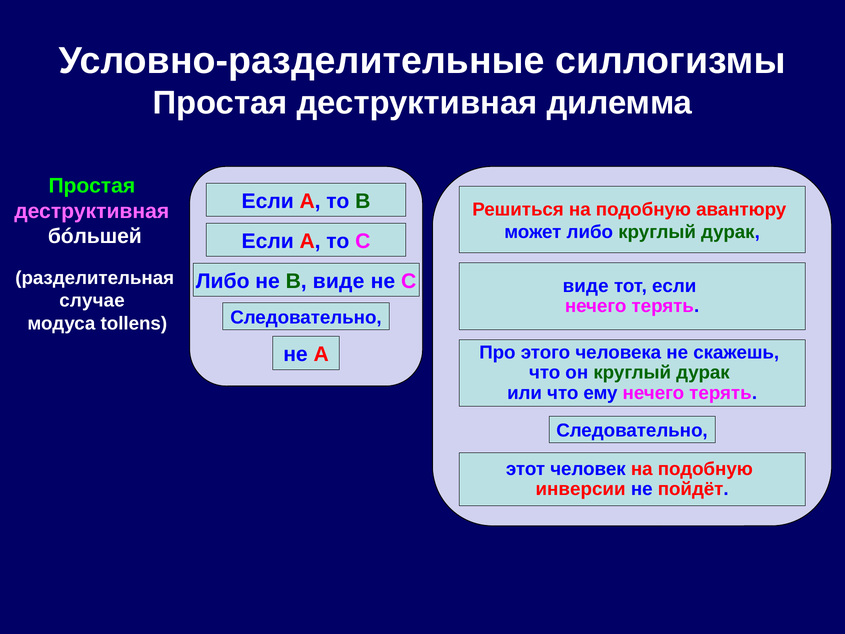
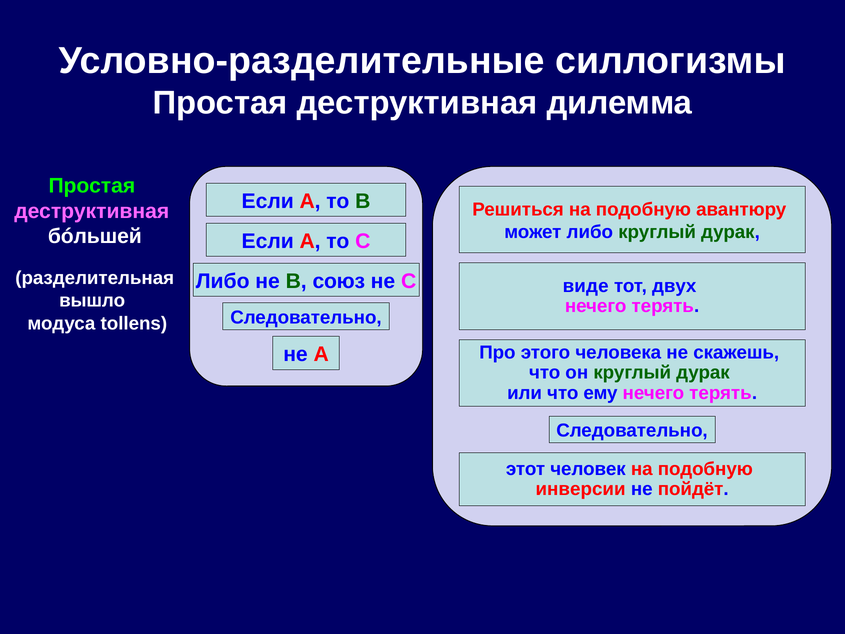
B виде: виде -> союз
тот если: если -> двух
случае: случае -> вышло
